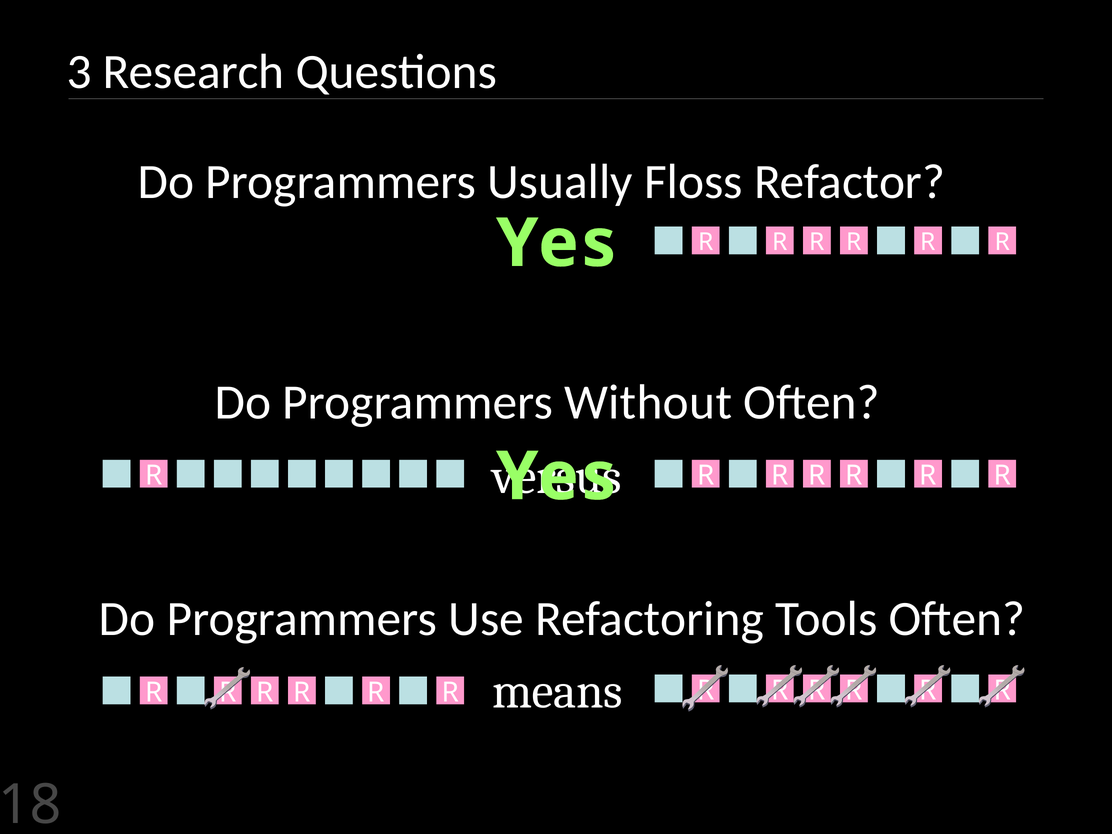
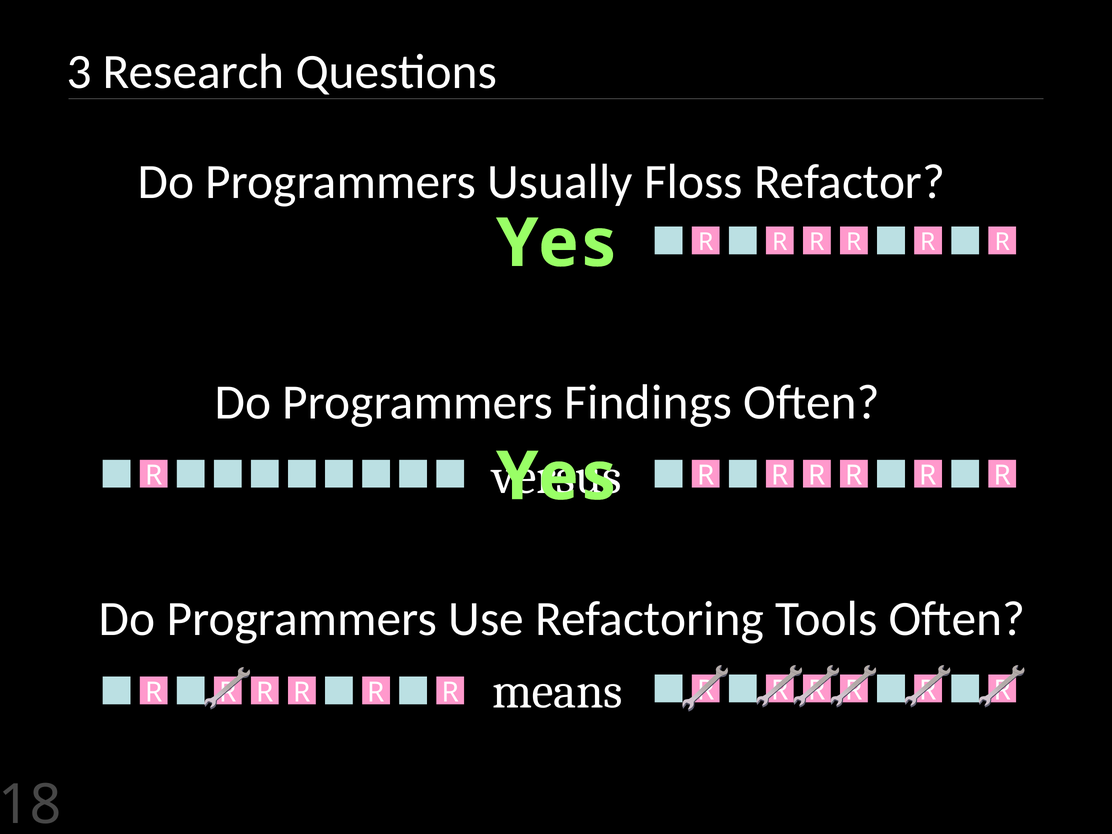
Without: Without -> Findings
